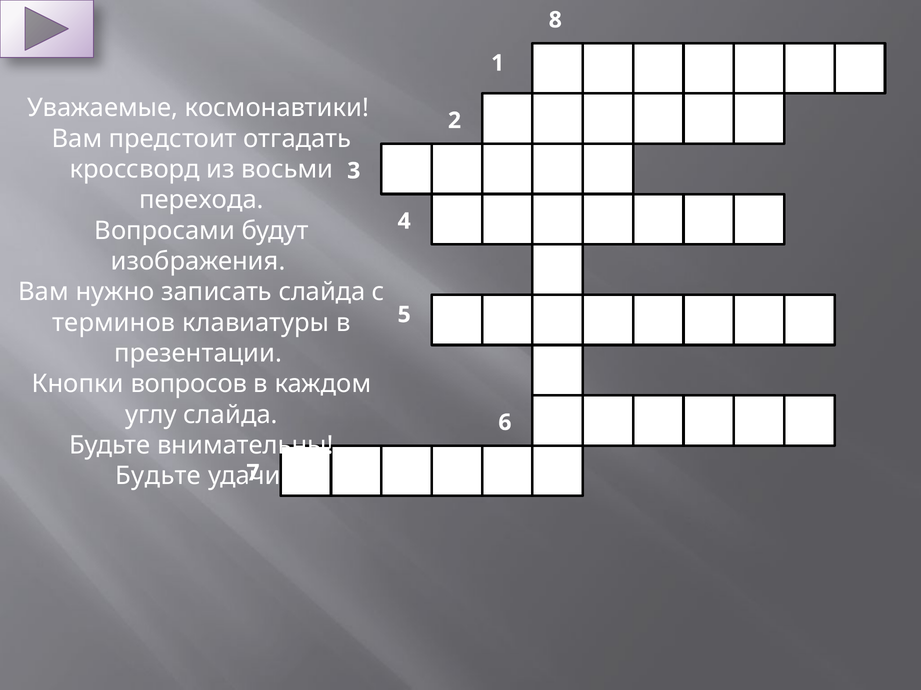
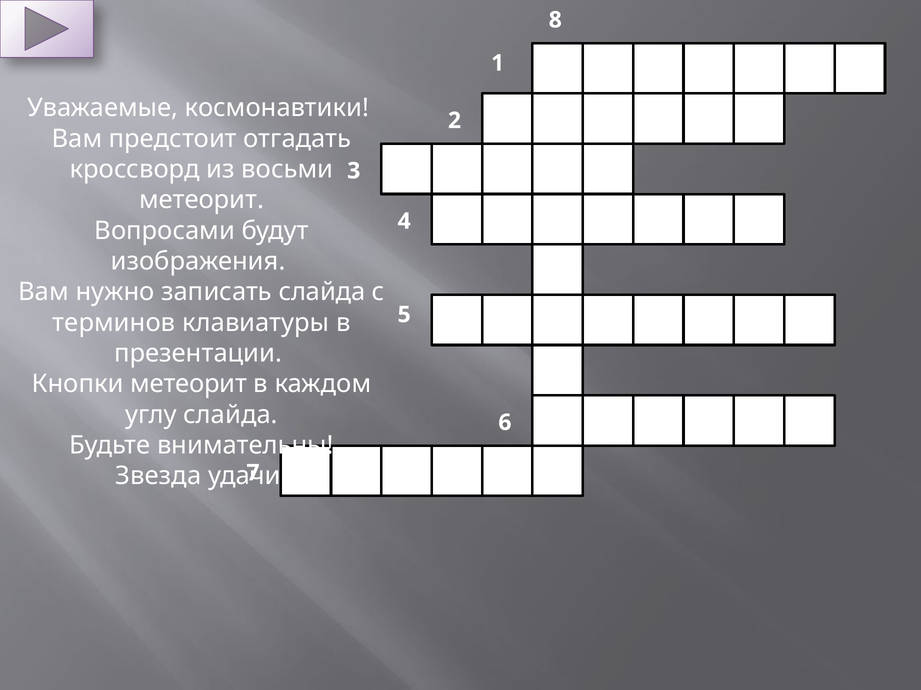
перехода at (201, 200): перехода -> метеорит
Кнопки вопросов: вопросов -> метеорит
Будьте at (158, 477): Будьте -> Звезда
